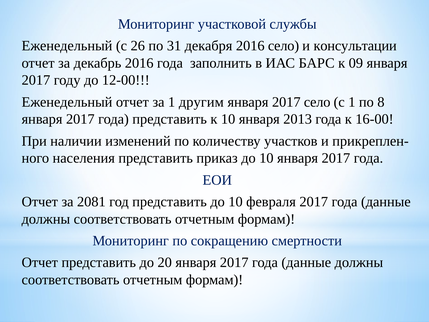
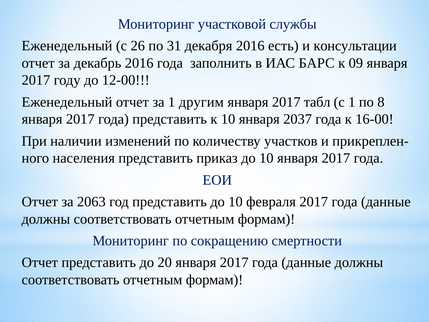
2016 село: село -> есть
2017 село: село -> табл
2013: 2013 -> 2037
2081: 2081 -> 2063
